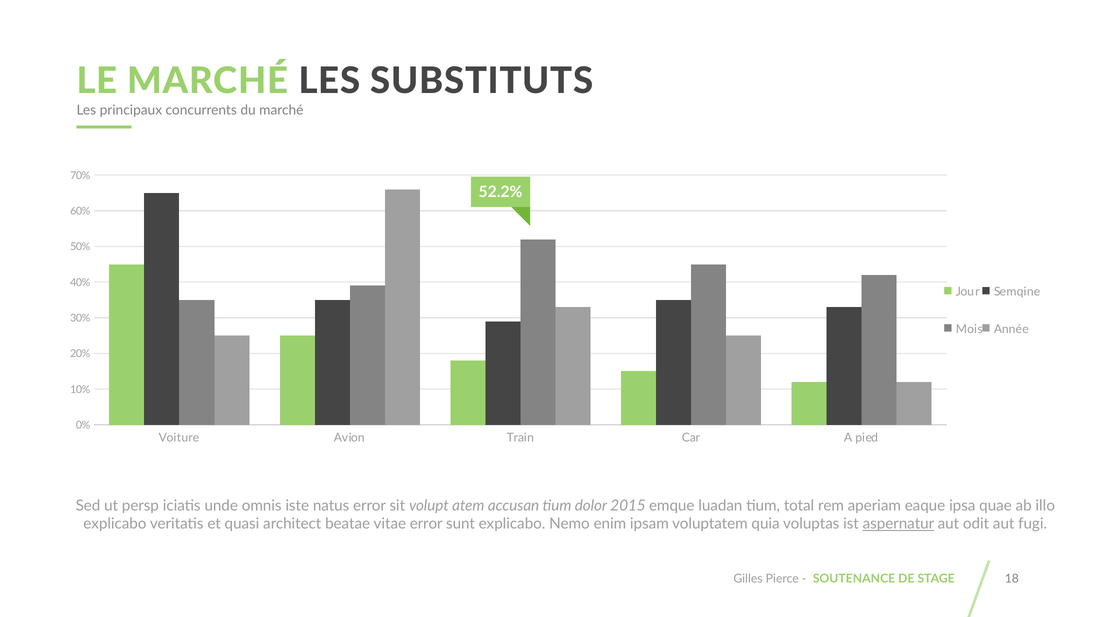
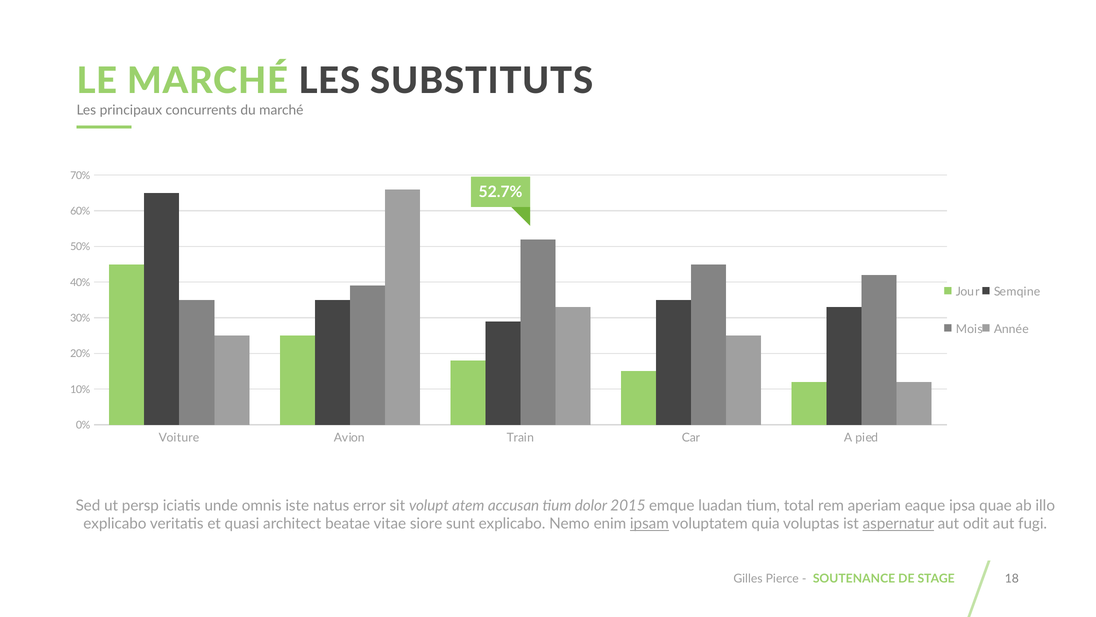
52.2%: 52.2% -> 52.7%
vitae error: error -> siore
ipsam underline: none -> present
